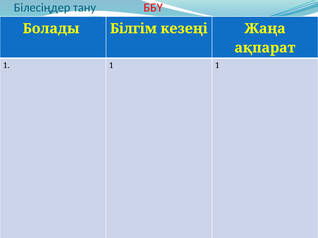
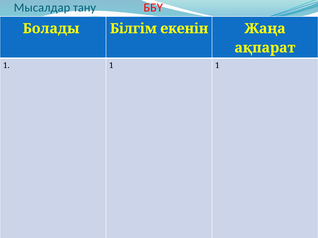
Білесіңдер: Білесіңдер -> Мысалдар
кезеңі: кезеңі -> екенін
